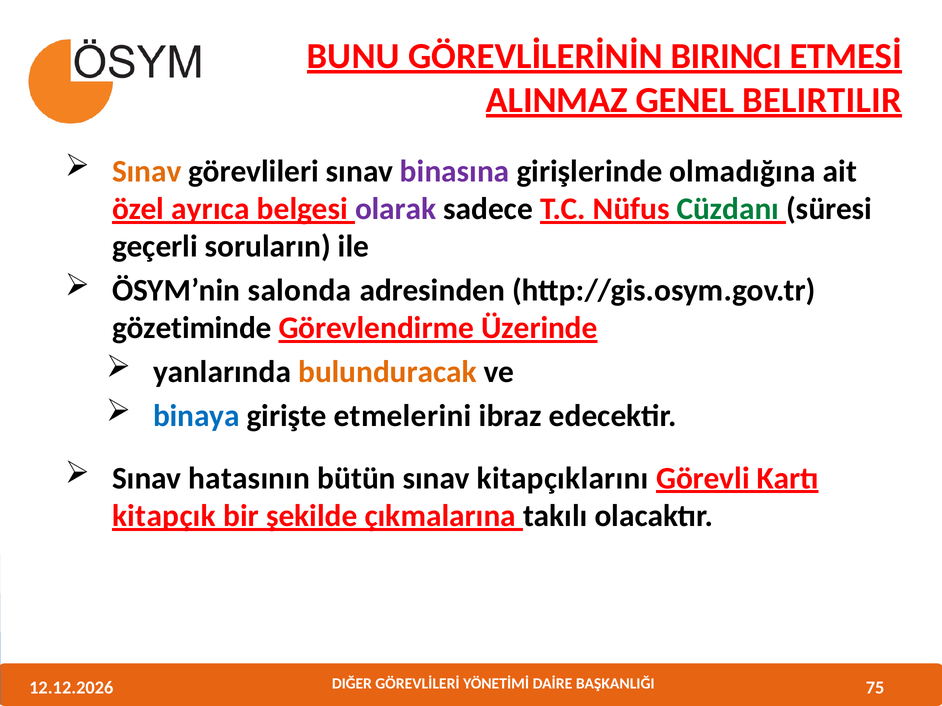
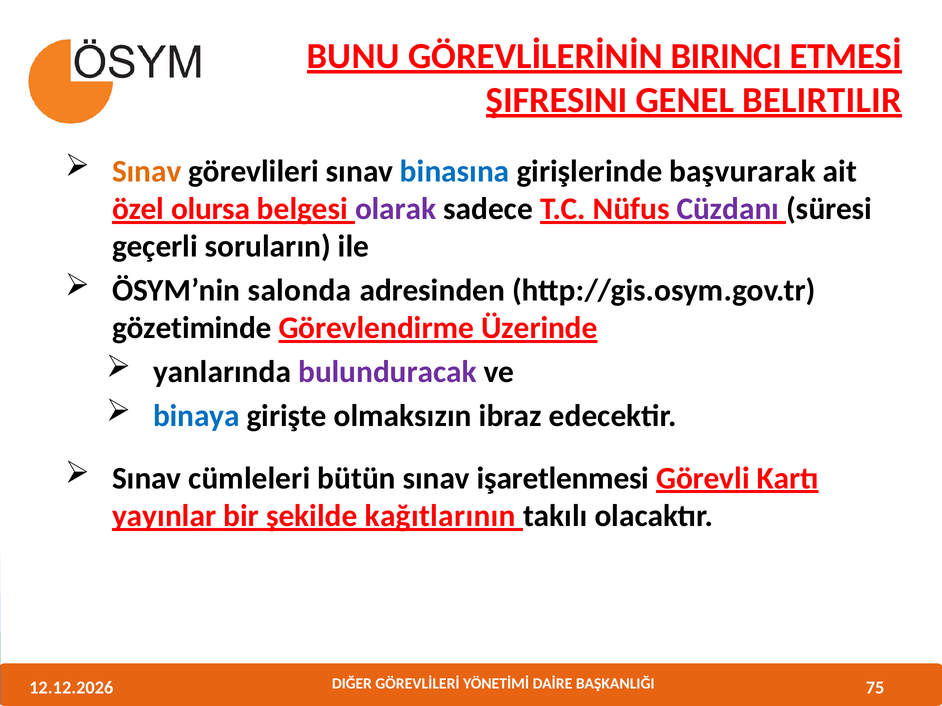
ALINMAZ: ALINMAZ -> ŞIFRESINI
binasına colour: purple -> blue
olmadığına: olmadığına -> başvurarak
ayrıca: ayrıca -> olursa
Cüzdanı colour: green -> purple
bulunduracak colour: orange -> purple
etmelerini: etmelerini -> olmaksızın
hatasının: hatasının -> cümleleri
kitapçıklarını: kitapçıklarını -> işaretlenmesi
kitapçık: kitapçık -> yayınlar
çıkmalarına: çıkmalarına -> kağıtlarının
